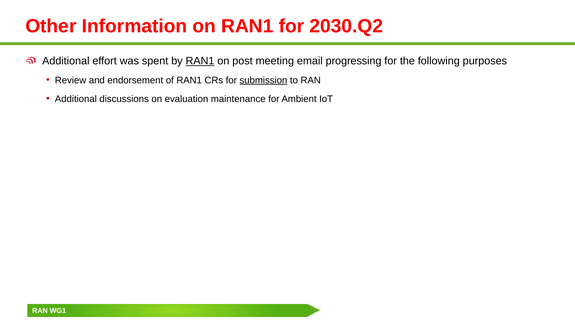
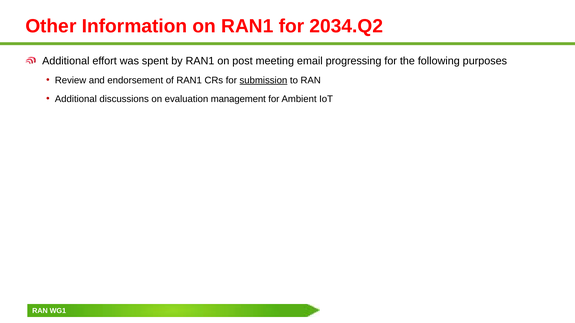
2030.Q2: 2030.Q2 -> 2034.Q2
RAN1 at (200, 61) underline: present -> none
maintenance: maintenance -> management
